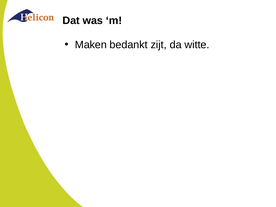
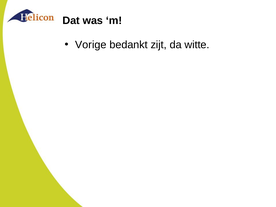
Maken: Maken -> Vorige
